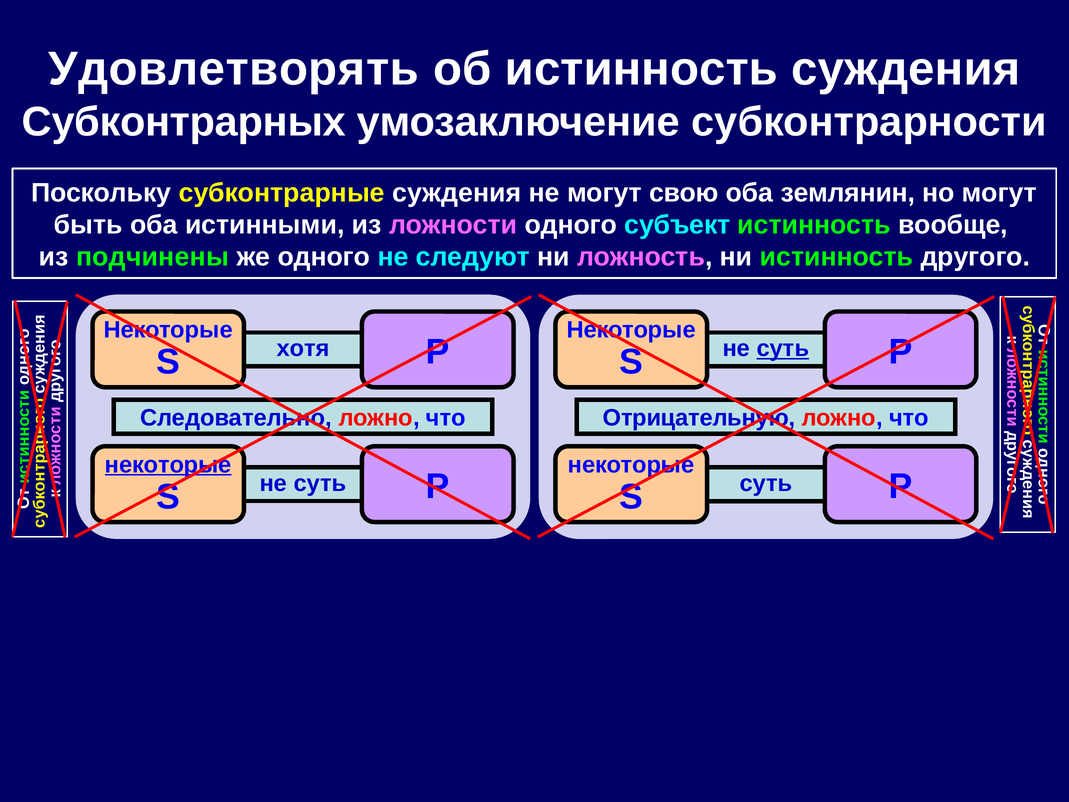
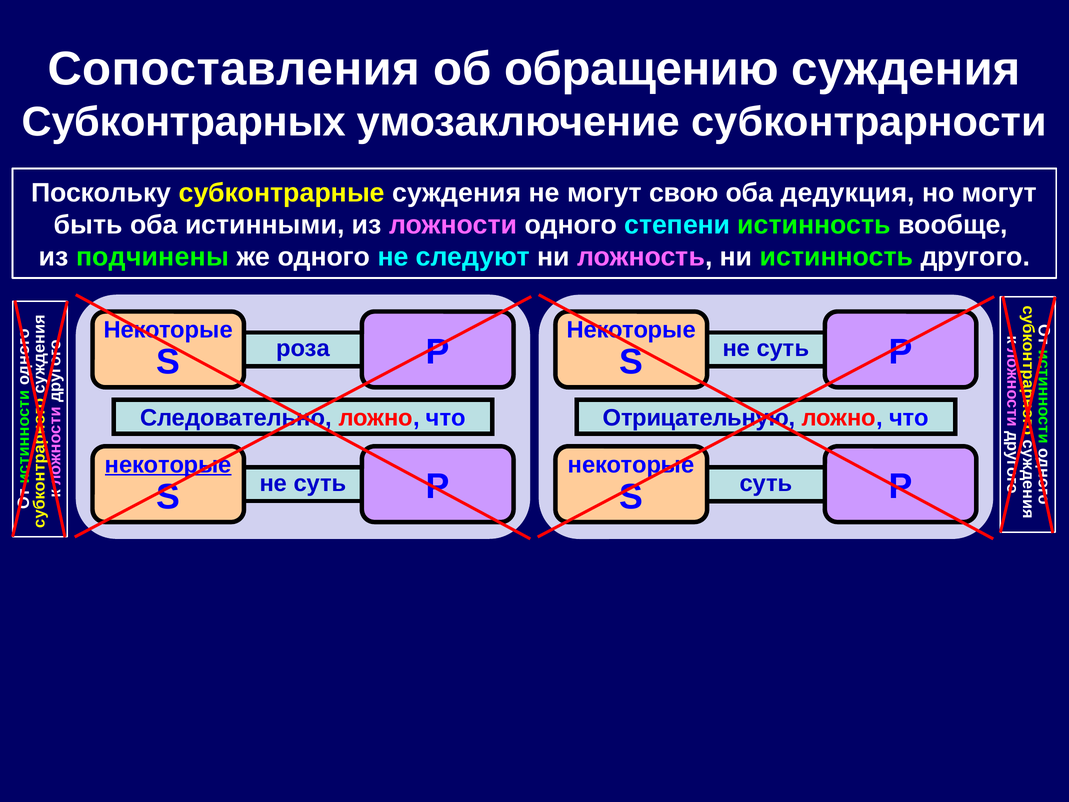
Удовлетворять: Удовлетворять -> Сопоставления
об истинность: истинность -> обращению
землянин: землянин -> дедукция
субъект: субъект -> степени
хотя: хотя -> роза
суть at (783, 348) underline: present -> none
